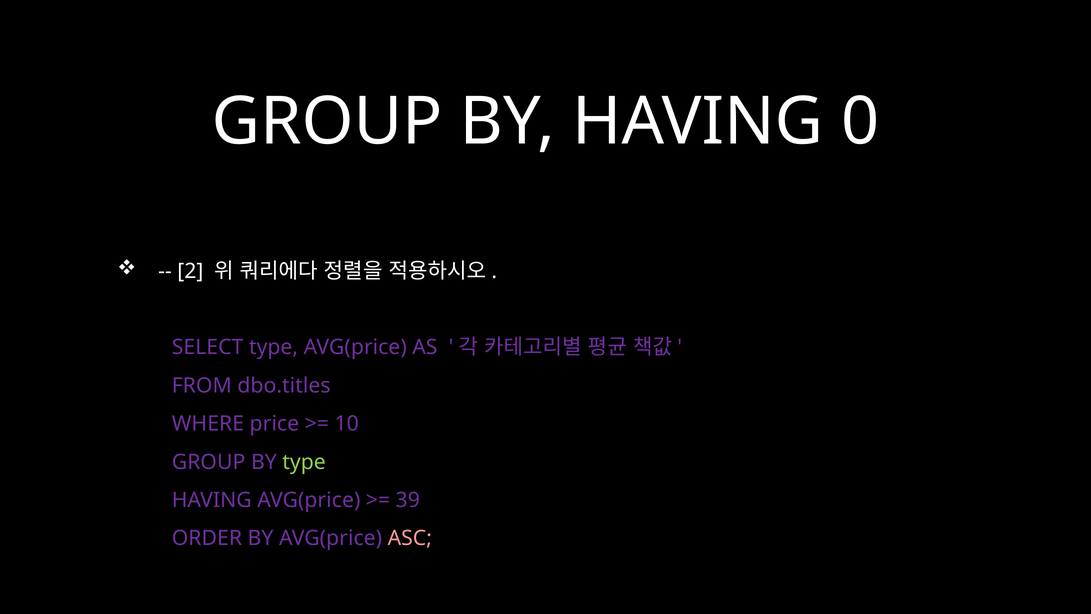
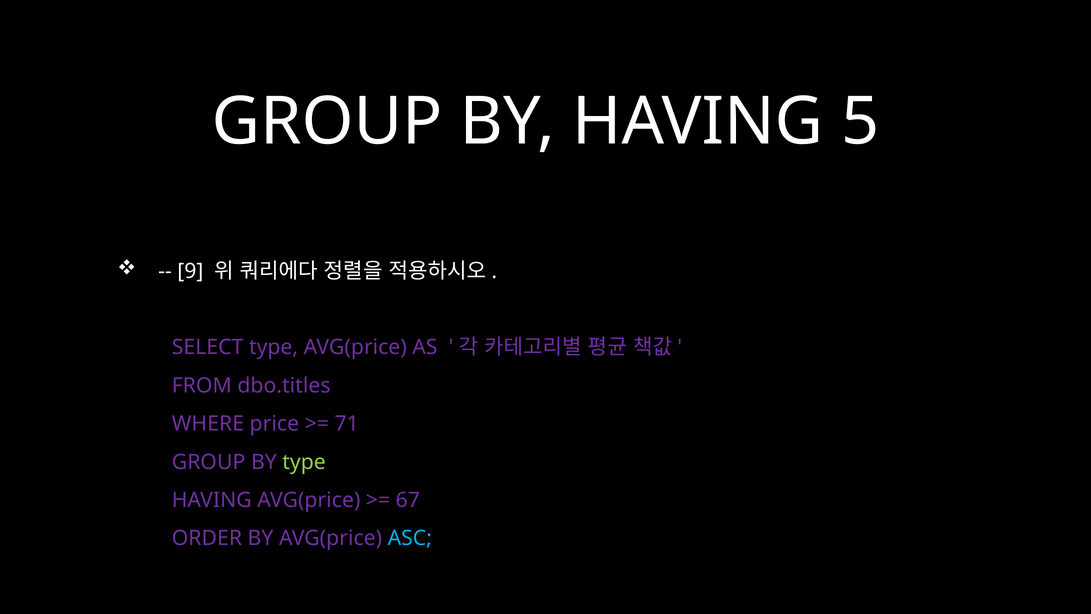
0: 0 -> 5
2: 2 -> 9
10: 10 -> 71
39: 39 -> 67
ASC colour: pink -> light blue
